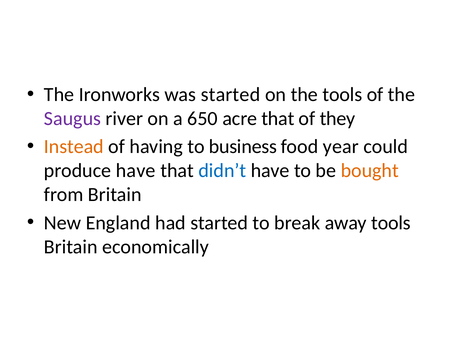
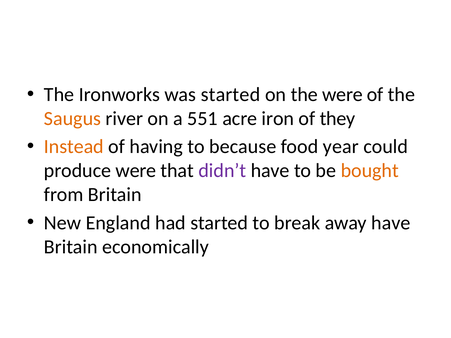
the tools: tools -> were
Saugus colour: purple -> orange
650: 650 -> 551
acre that: that -> iron
business: business -> because
produce have: have -> were
didn’t colour: blue -> purple
away tools: tools -> have
